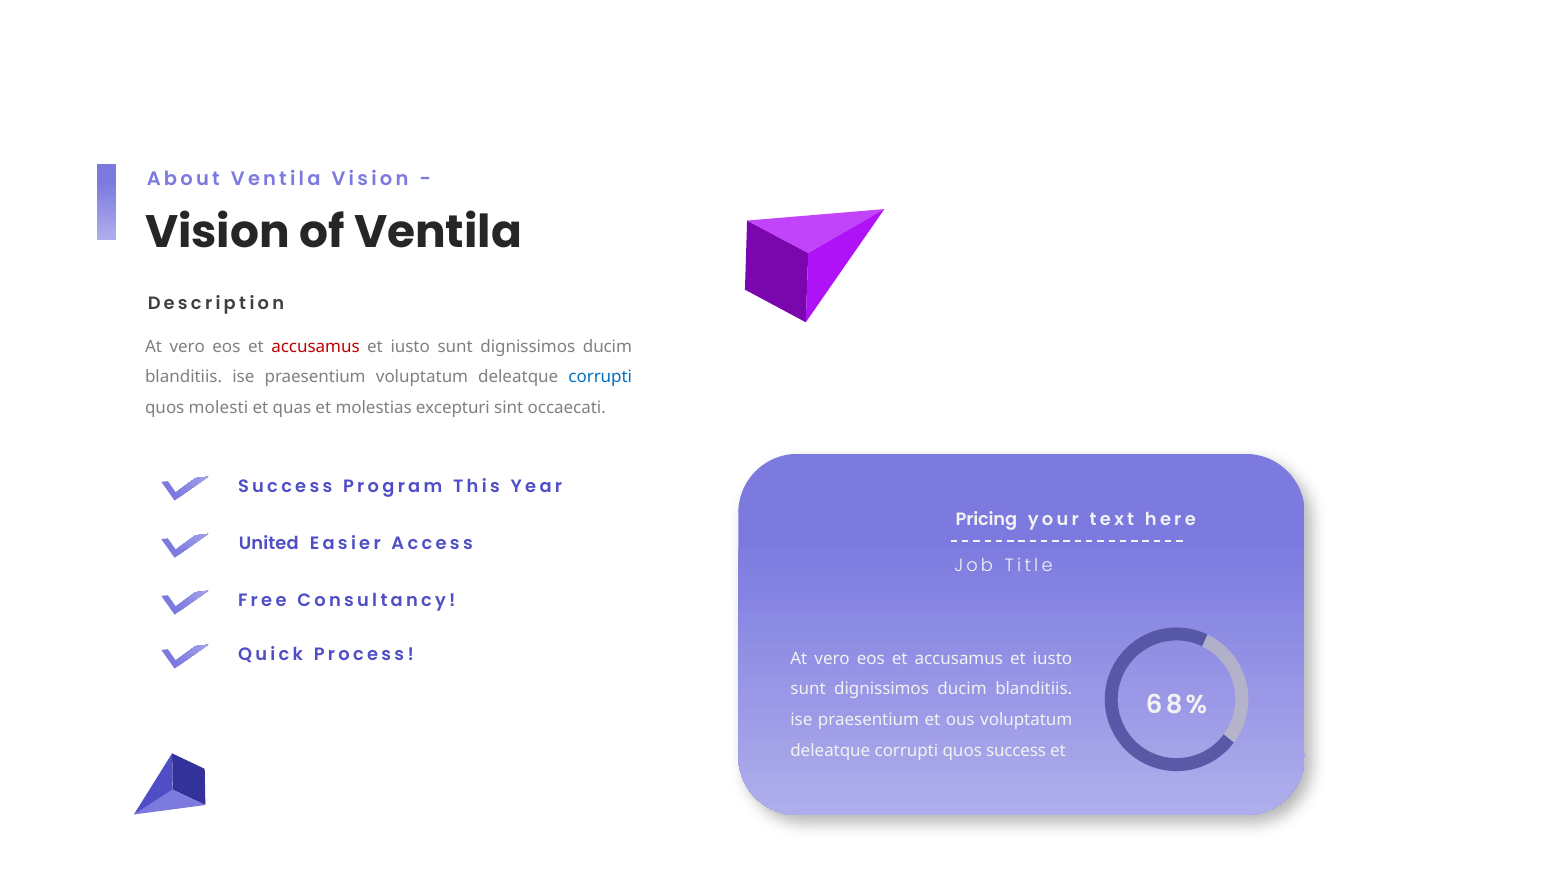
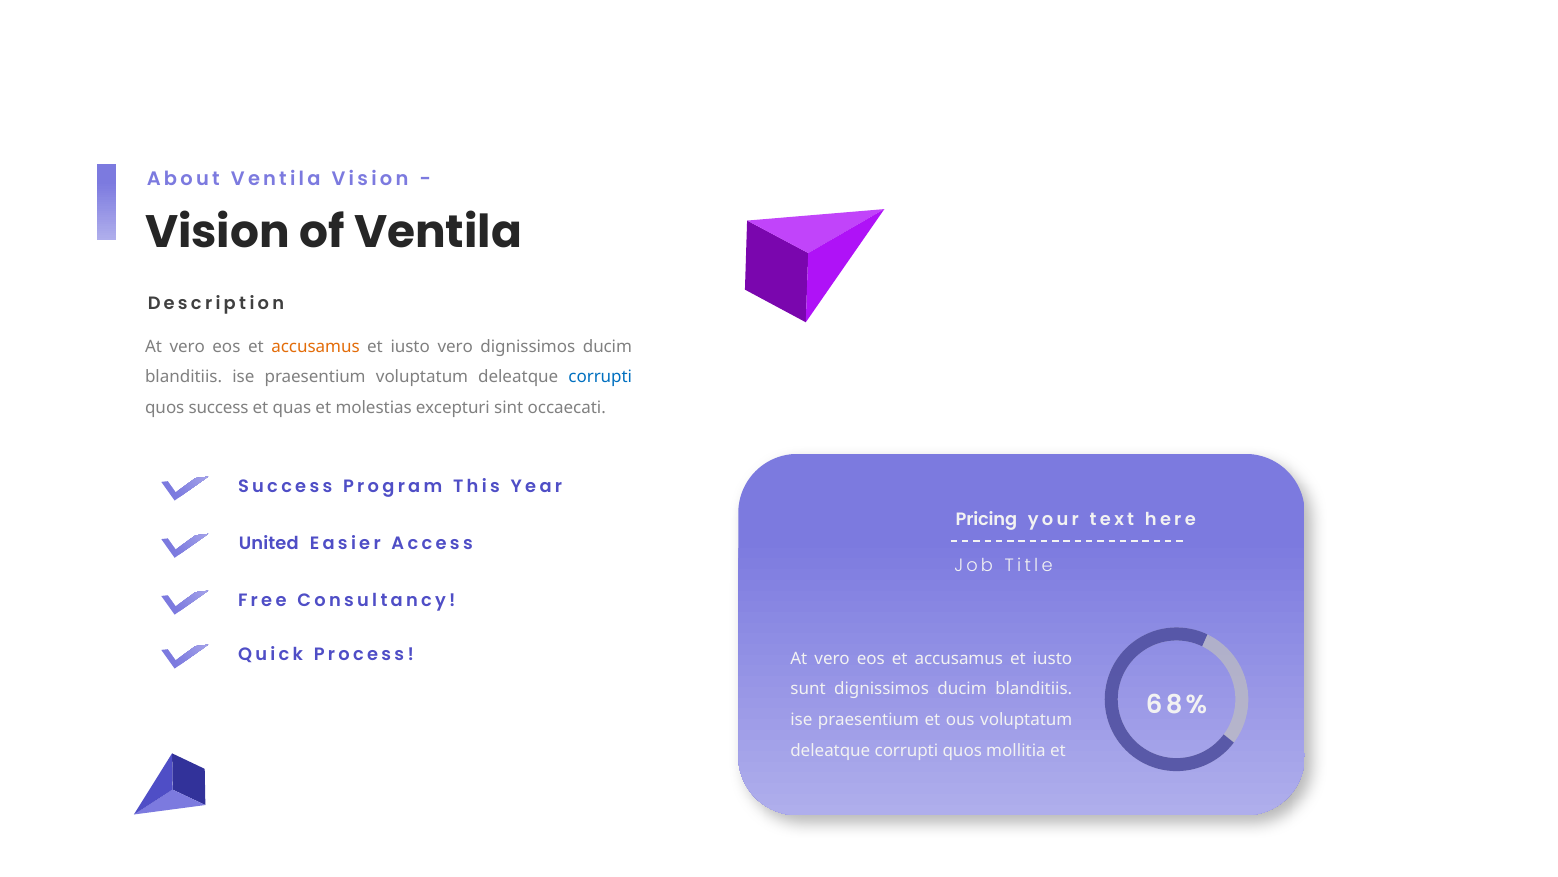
accusamus at (316, 346) colour: red -> orange
sunt at (455, 346): sunt -> vero
quos molesti: molesti -> success
quos success: success -> mollitia
